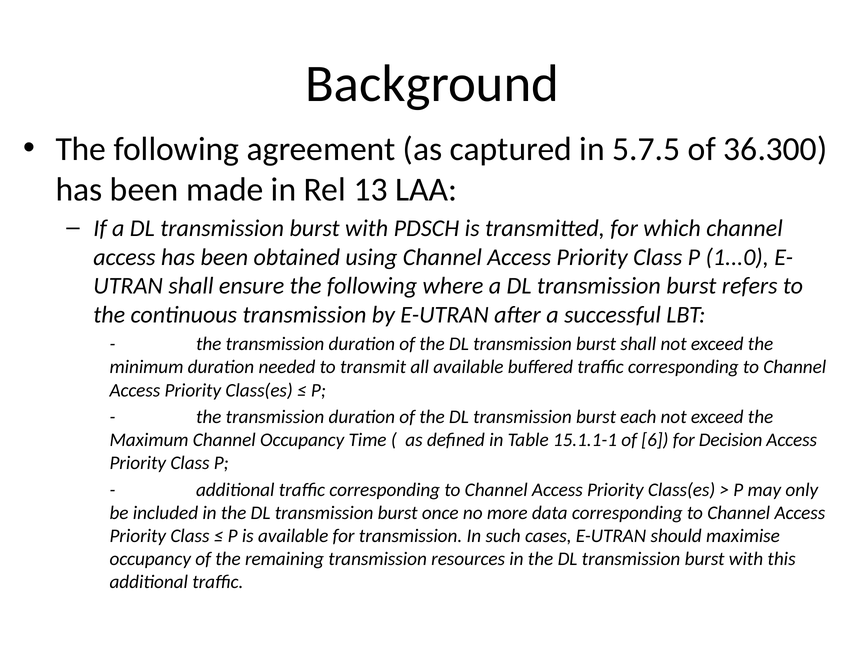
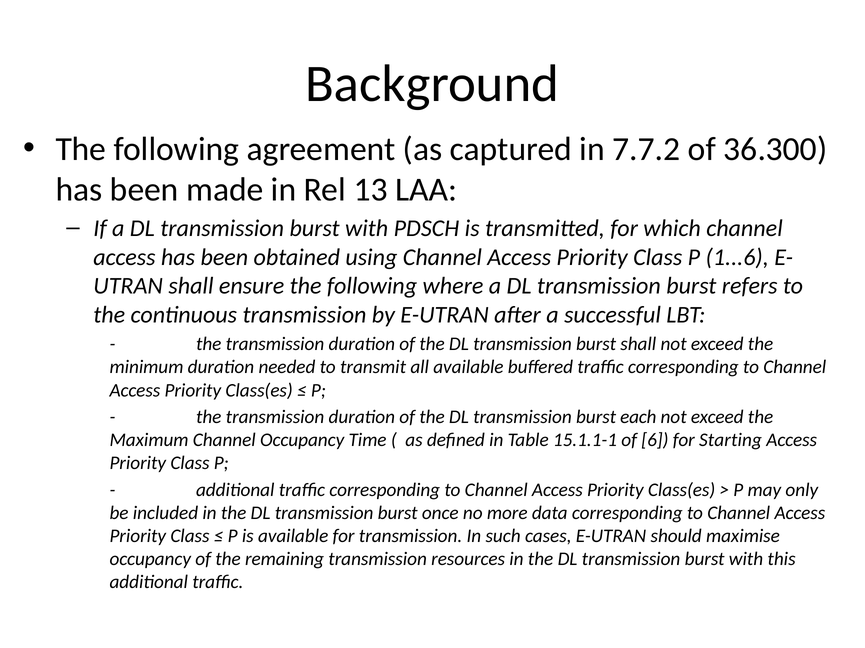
5.7.5: 5.7.5 -> 7.7.2
1...0: 1...0 -> 1...6
Decision: Decision -> Starting
